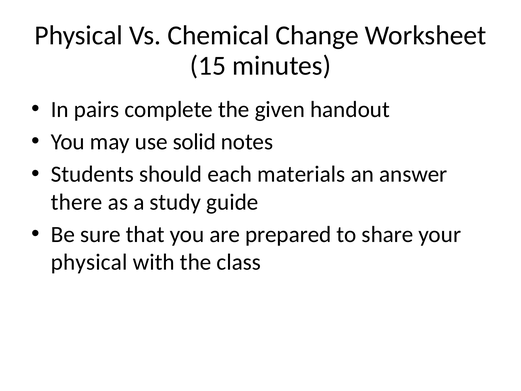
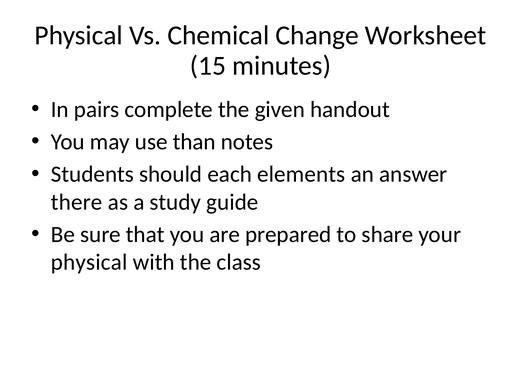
solid: solid -> than
materials: materials -> elements
